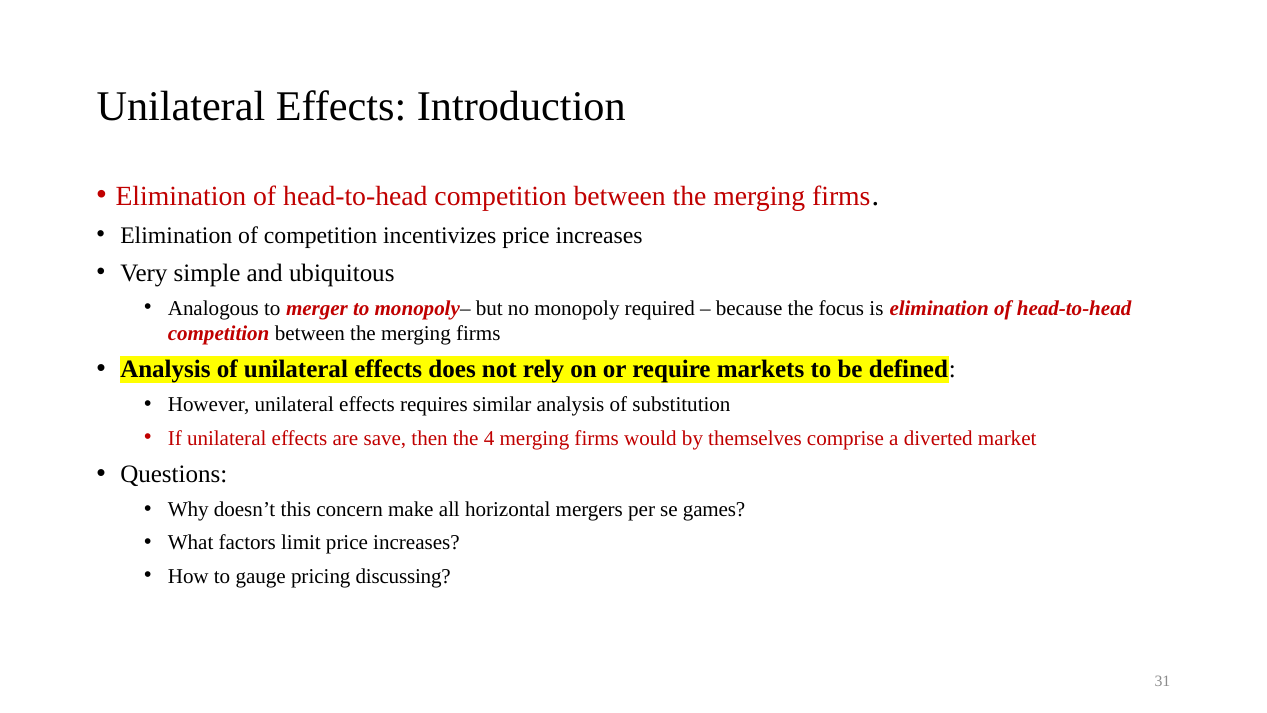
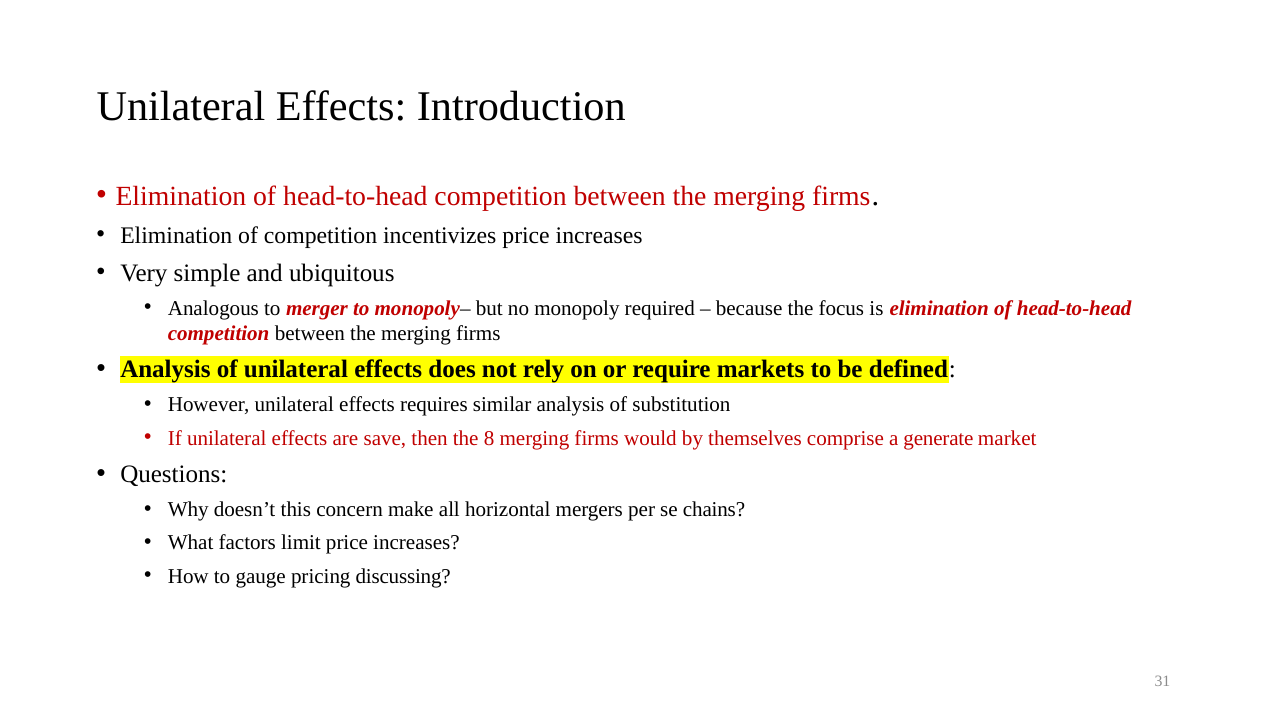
4: 4 -> 8
diverted: diverted -> generate
games: games -> chains
